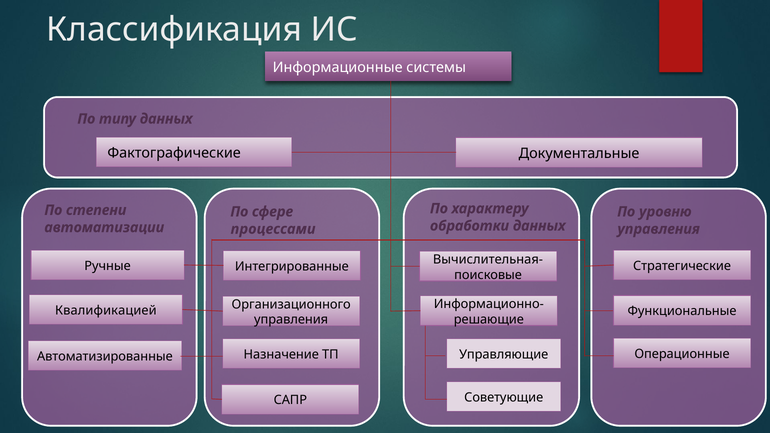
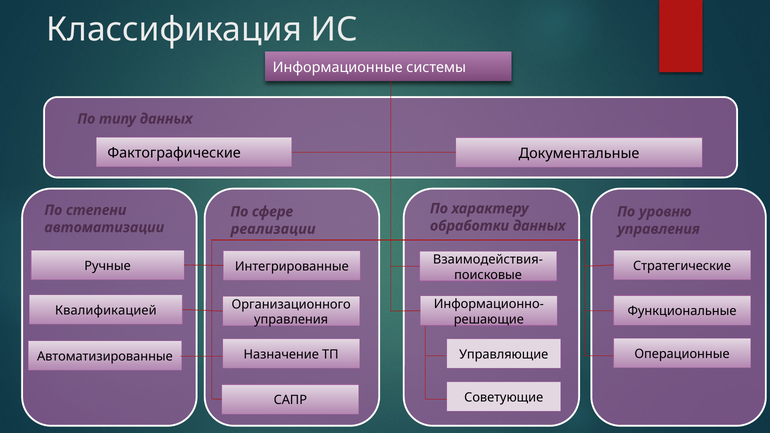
процессами: процессами -> реализации
Вычислительная-: Вычислительная- -> Взаимодействия-
